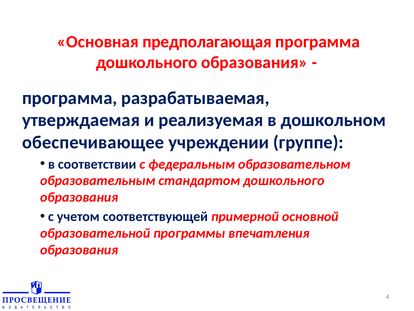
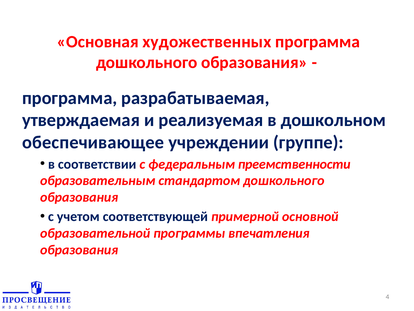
предполагающая: предполагающая -> художественных
образовательном: образовательном -> преемственности
